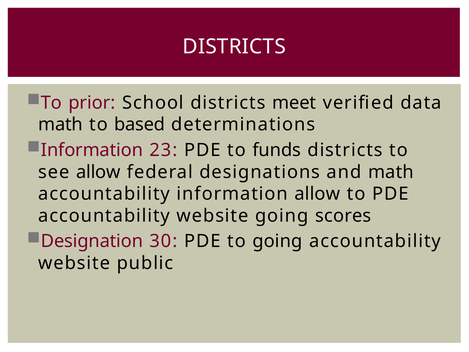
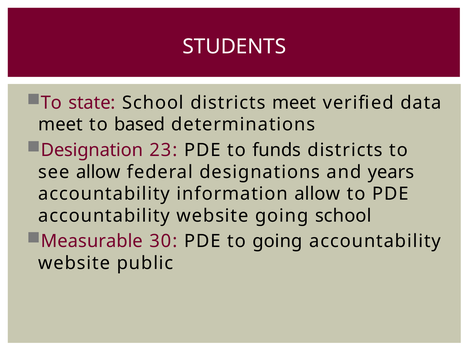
DISTRICTS at (234, 47): DISTRICTS -> STUDENTS
prior: prior -> state
math at (61, 125): math -> meet
Information at (92, 150): Information -> Designation
and math: math -> years
going scores: scores -> school
Designation: Designation -> Measurable
